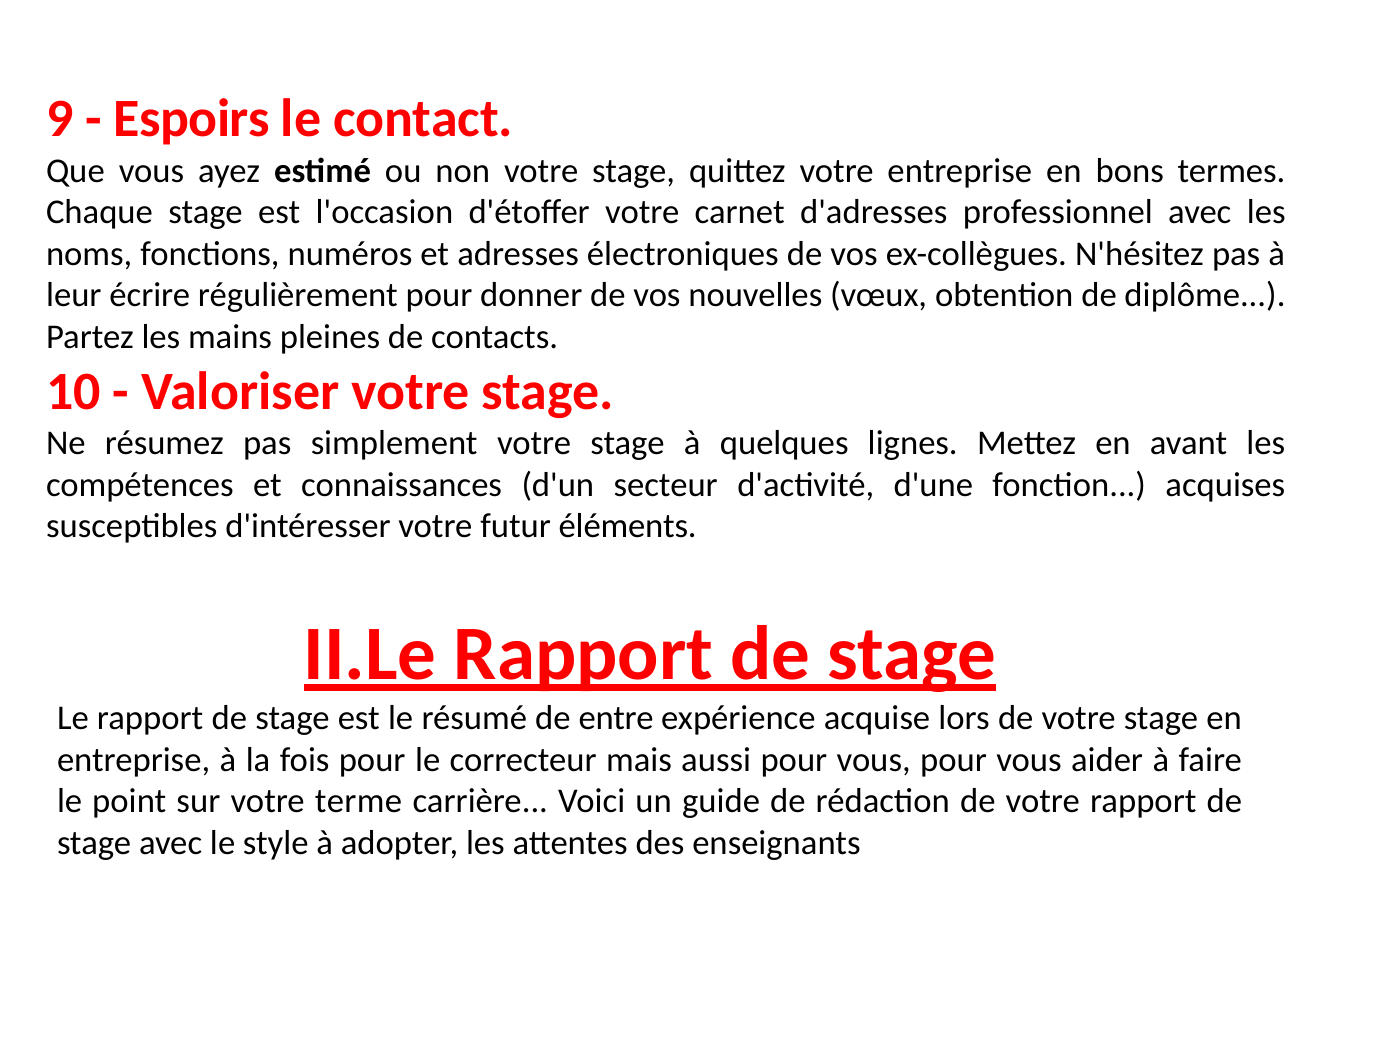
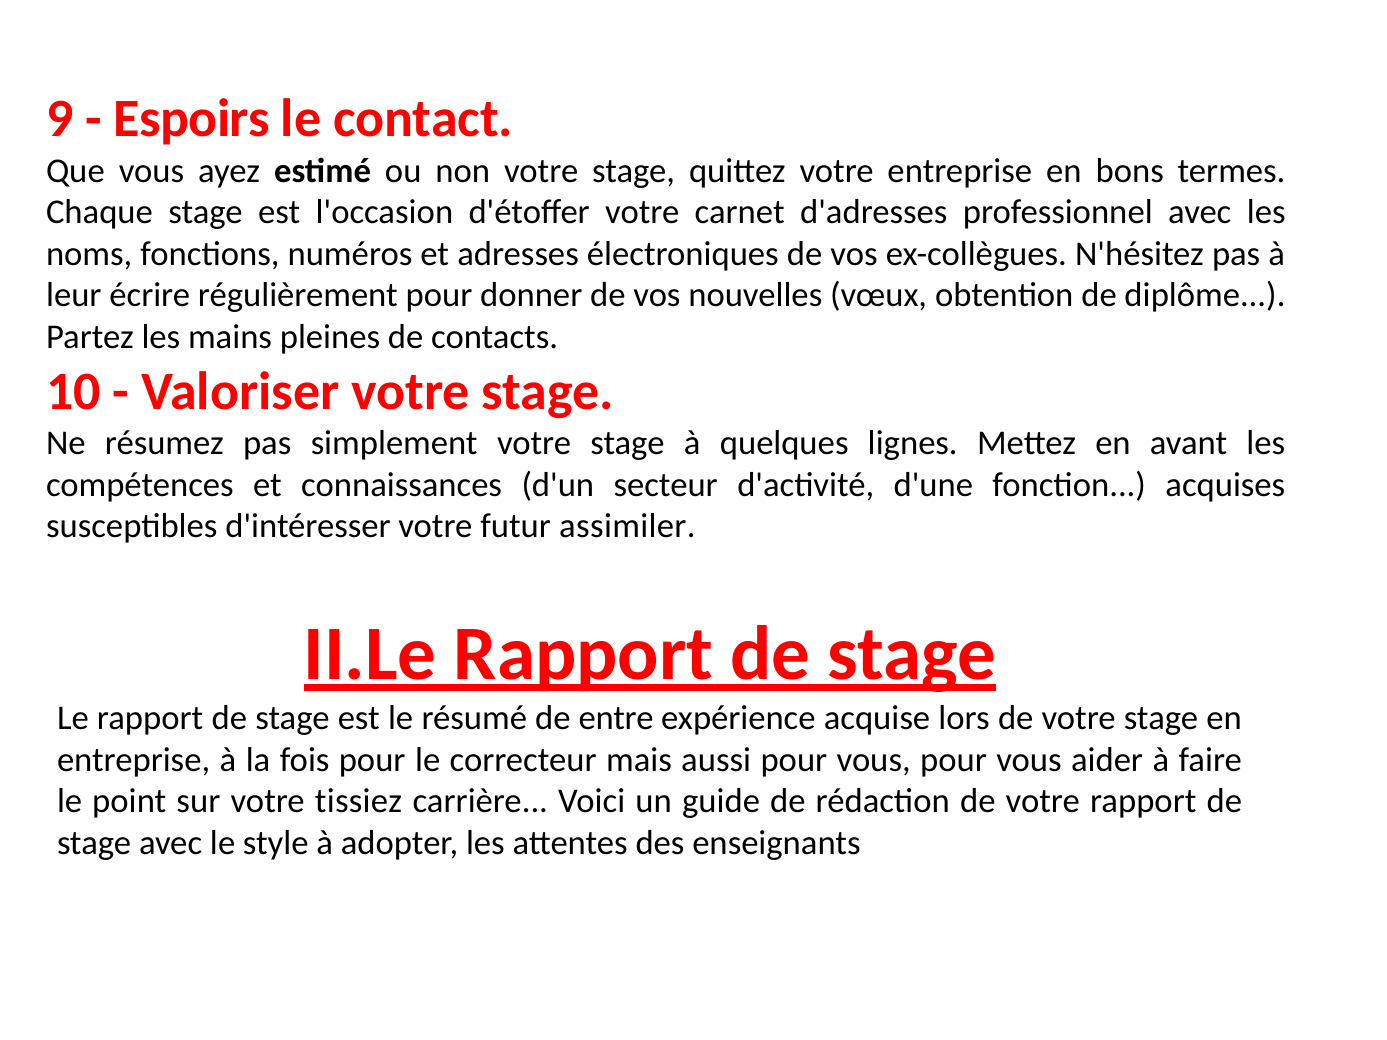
éléments: éléments -> assimiler
terme: terme -> tissiez
